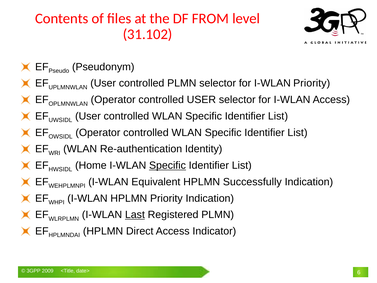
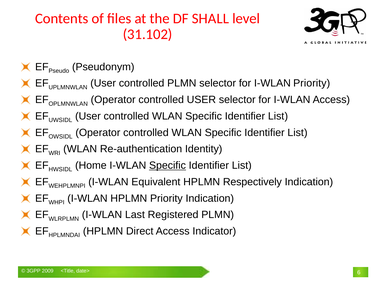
FROM: FROM -> SHALL
Successfully: Successfully -> Respectively
Last underline: present -> none
